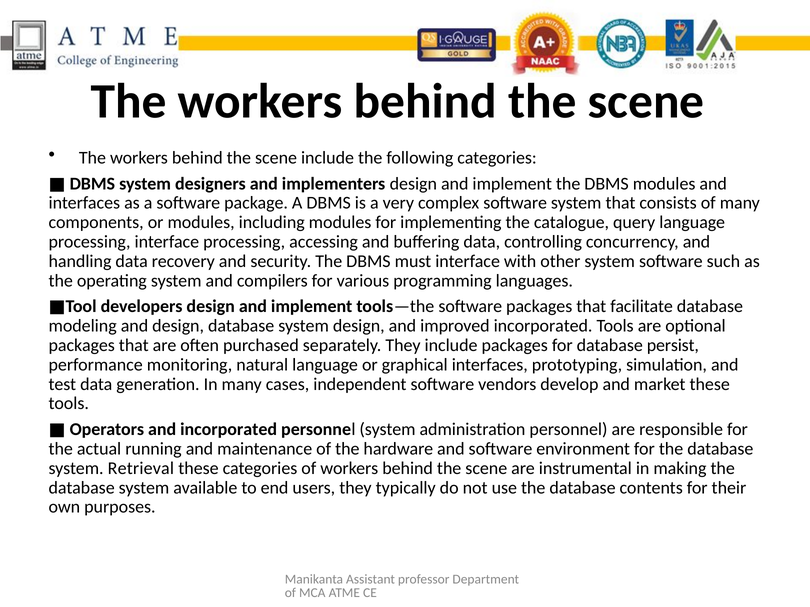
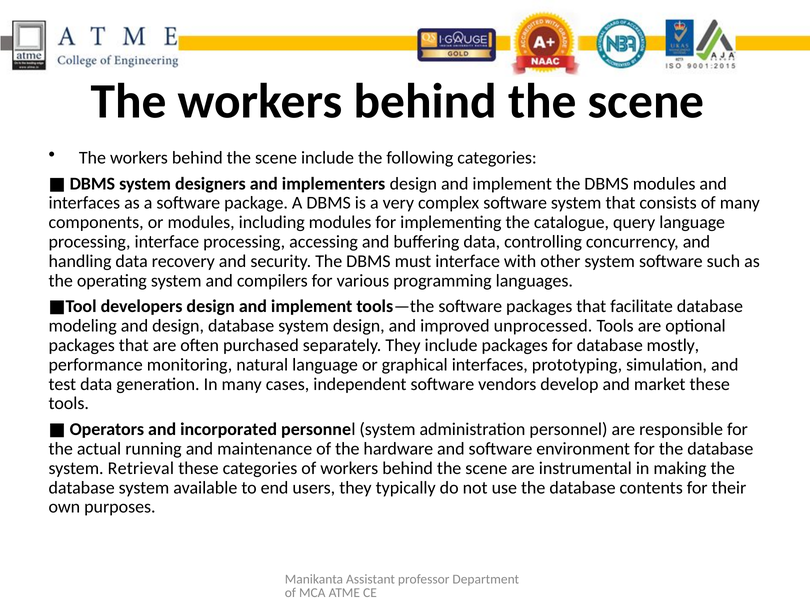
improved incorporated: incorporated -> unprocessed
persist: persist -> mostly
